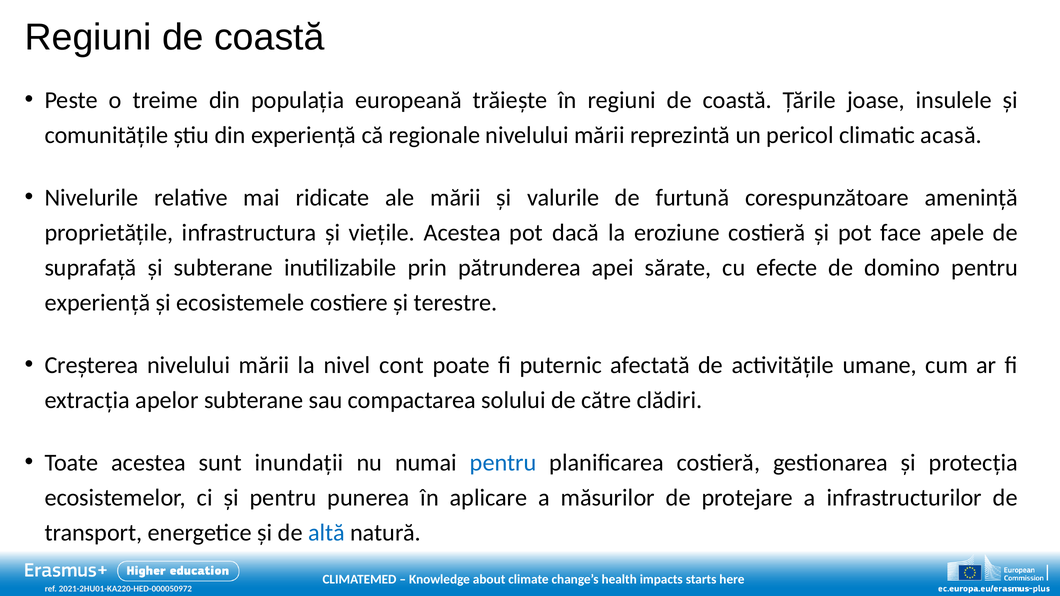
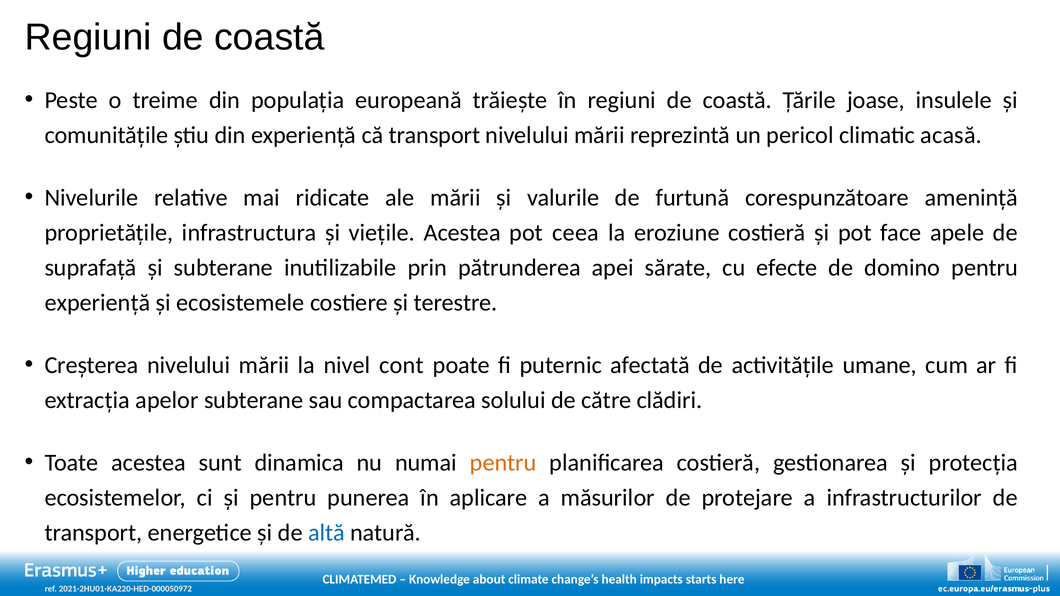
că regionale: regionale -> transport
dacă: dacă -> ceea
inundații: inundații -> dinamica
pentru at (503, 463) colour: blue -> orange
